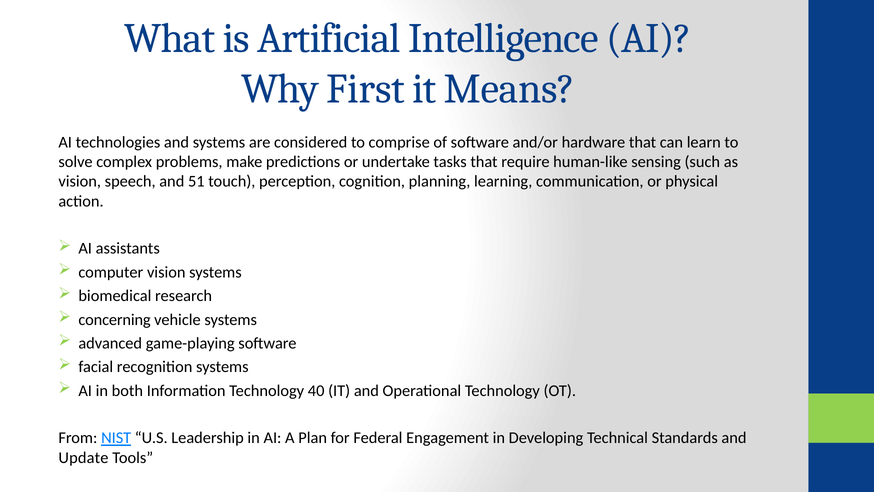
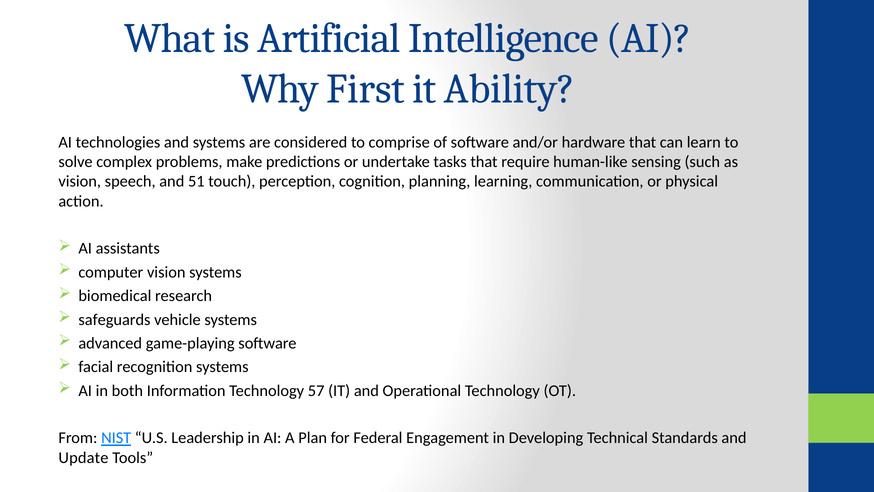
Means: Means -> Ability
concerning: concerning -> safeguards
40: 40 -> 57
